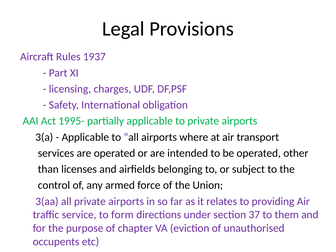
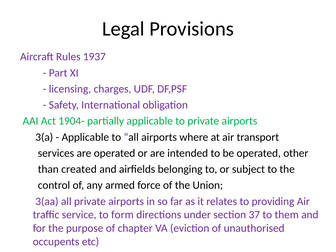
1995-: 1995- -> 1904-
licenses: licenses -> created
